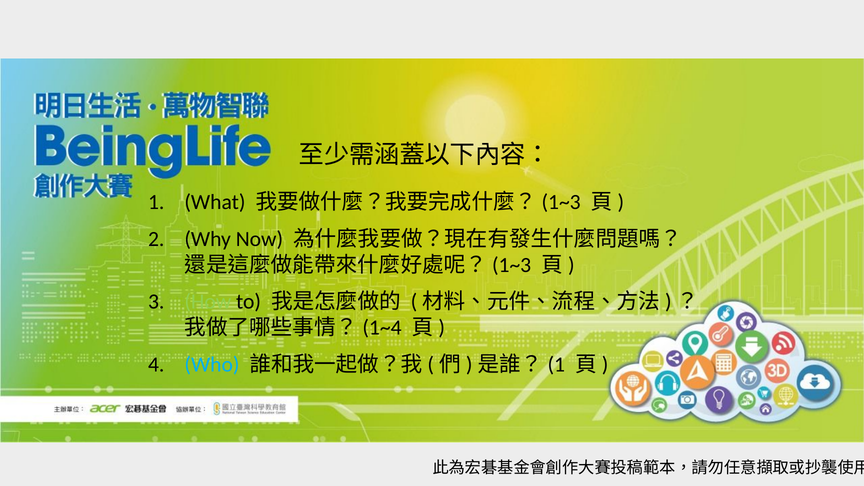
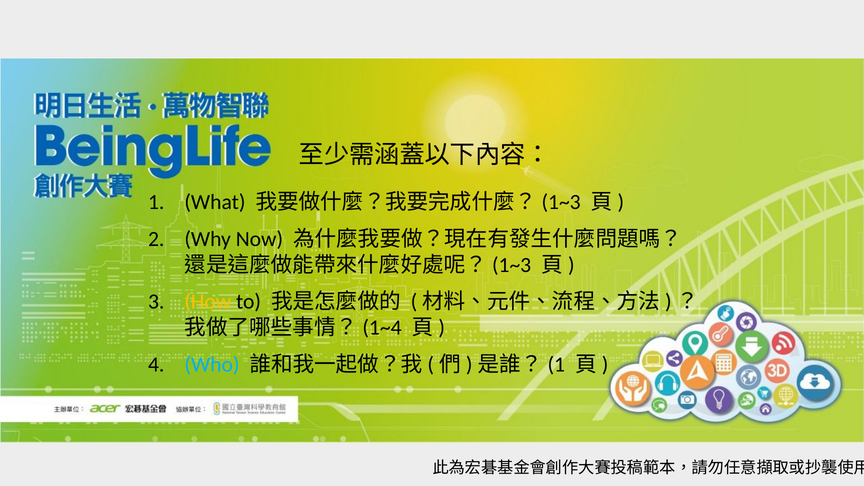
How colour: light green -> yellow
